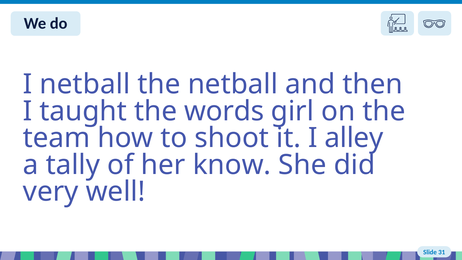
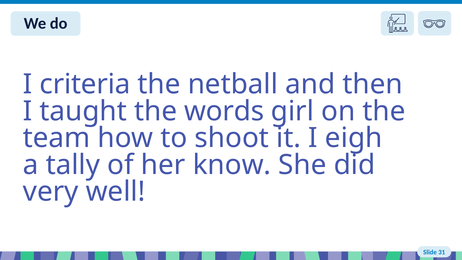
I netball: netball -> criteria
alley: alley -> eigh
